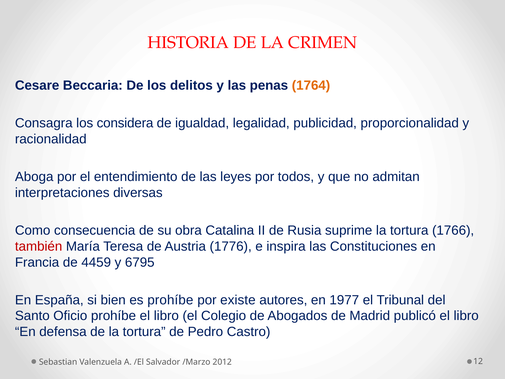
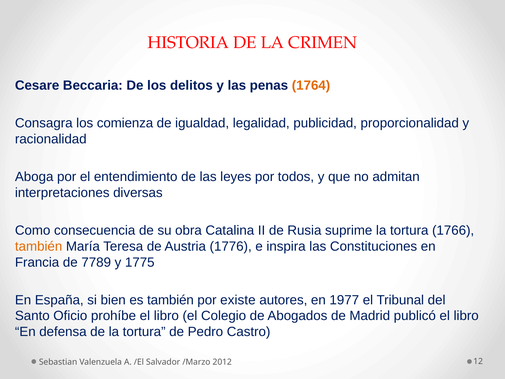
considera: considera -> comienza
también at (39, 246) colour: red -> orange
4459: 4459 -> 7789
6795: 6795 -> 1775
es prohíbe: prohíbe -> también
